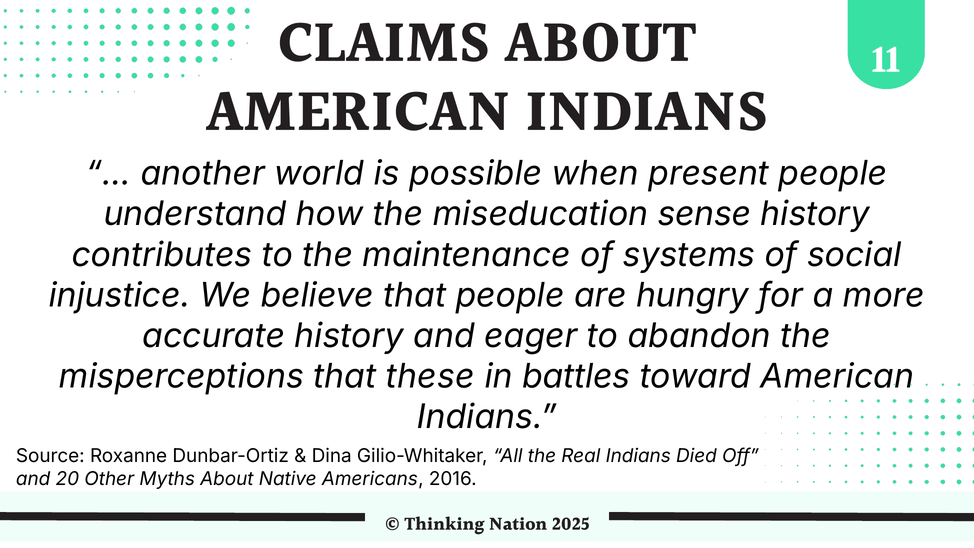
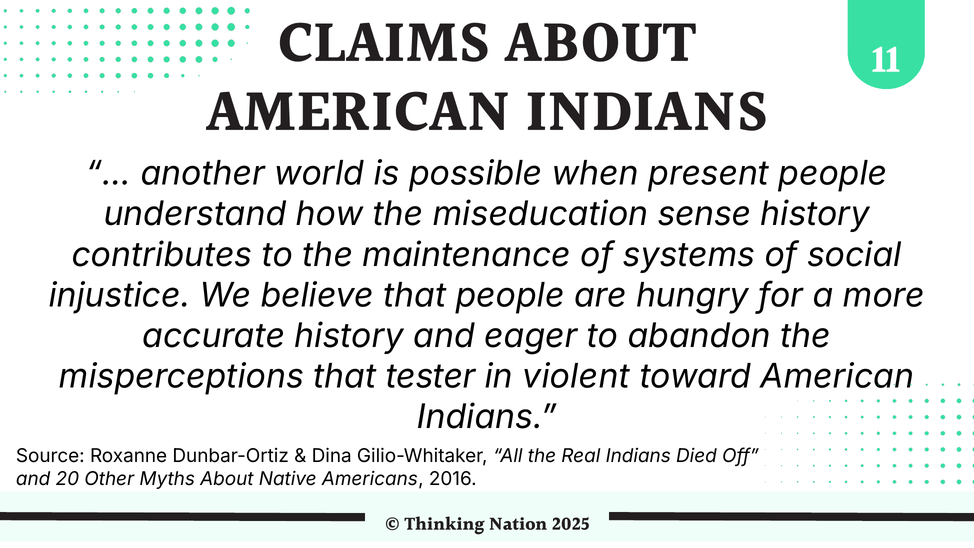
these: these -> tester
battles: battles -> violent
